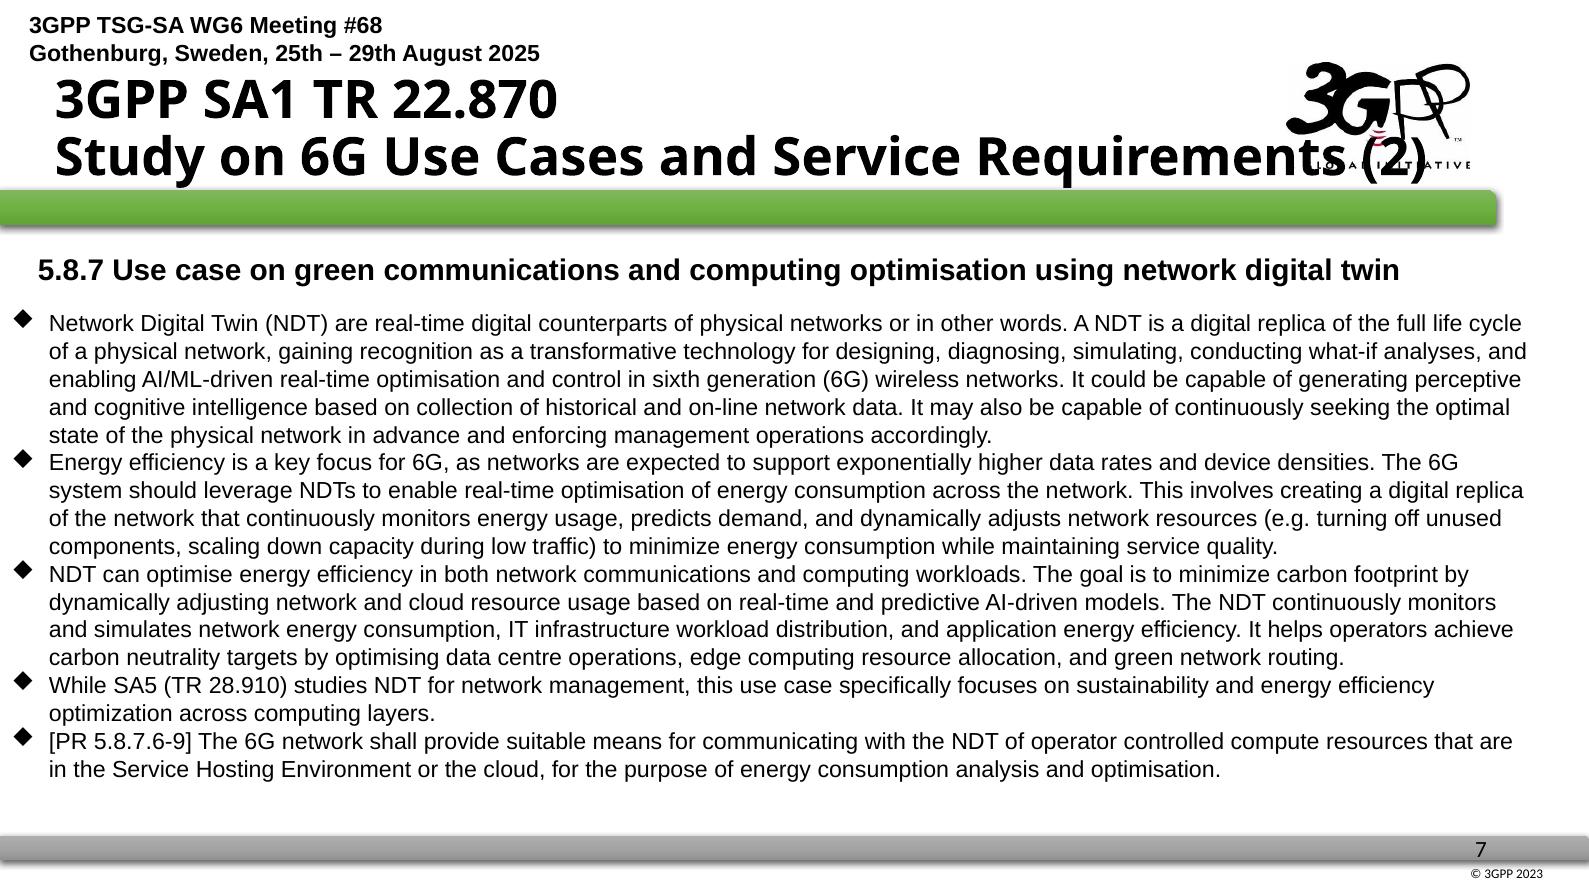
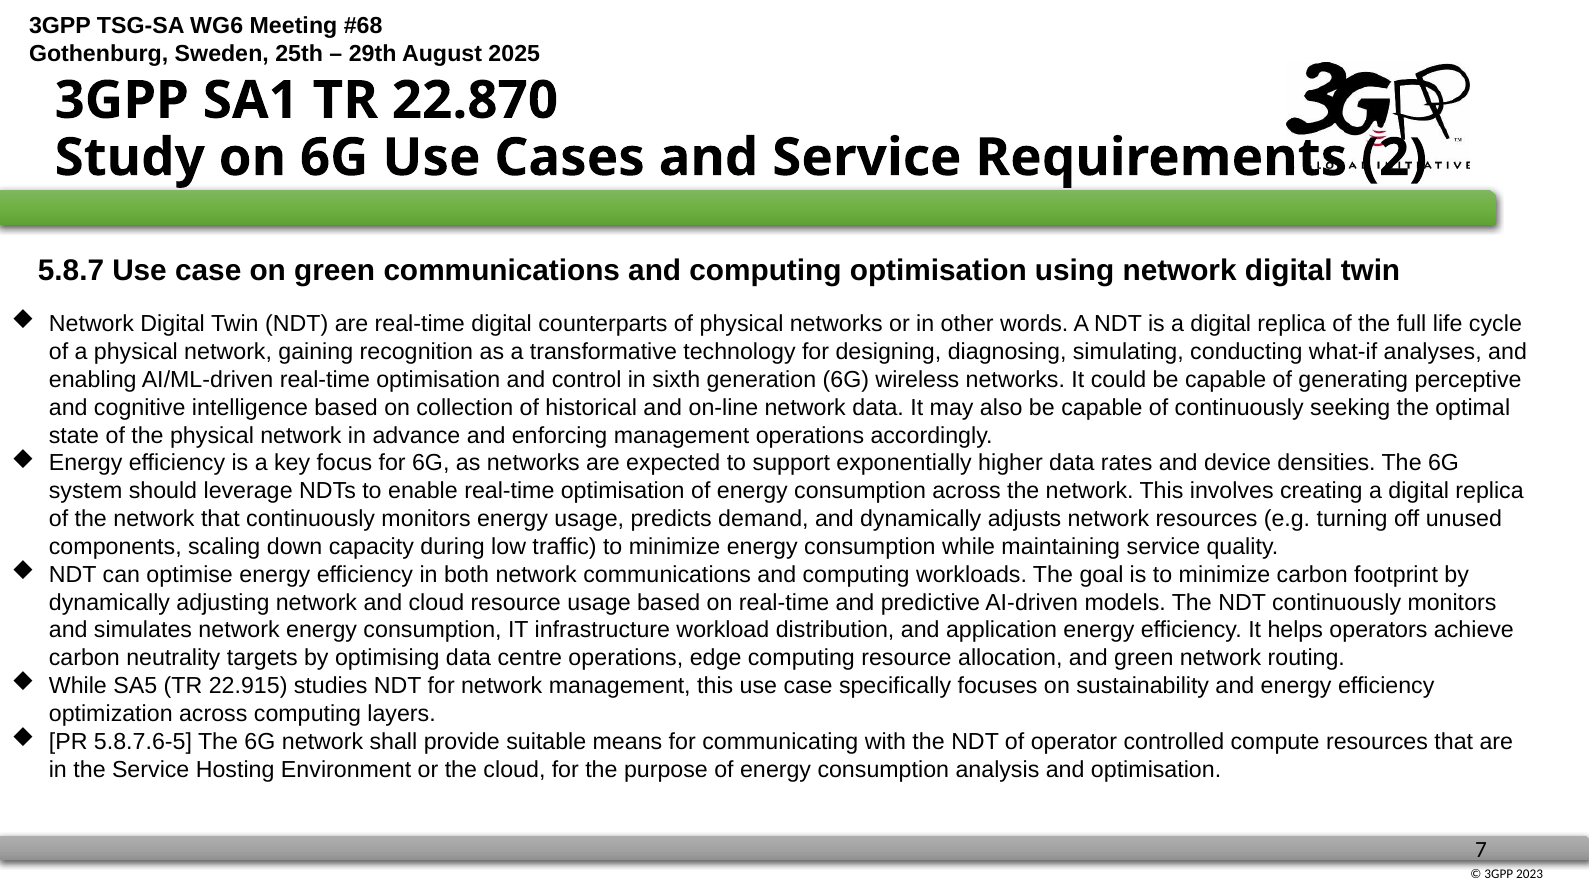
28.910: 28.910 -> 22.915
5.8.7.6-9: 5.8.7.6-9 -> 5.8.7.6-5
